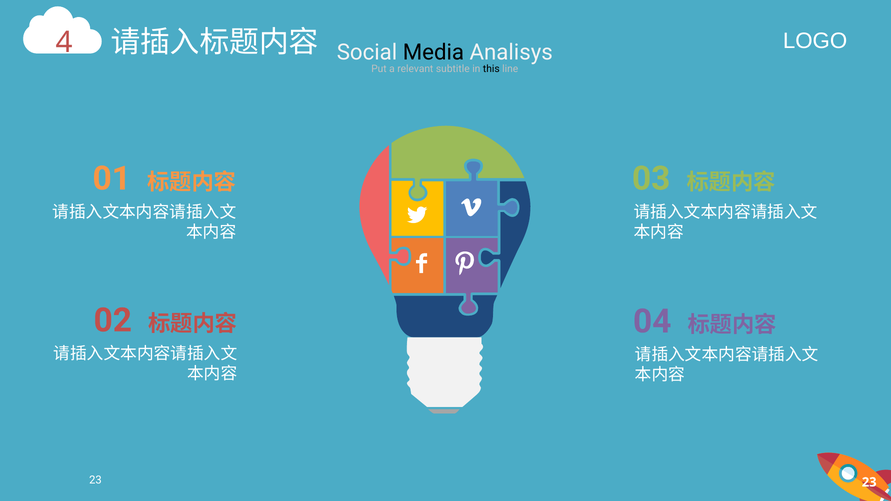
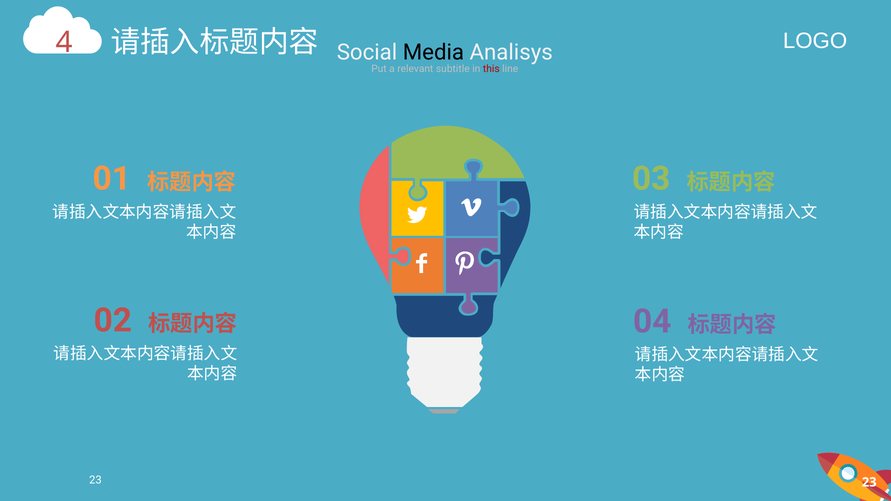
this colour: black -> red
